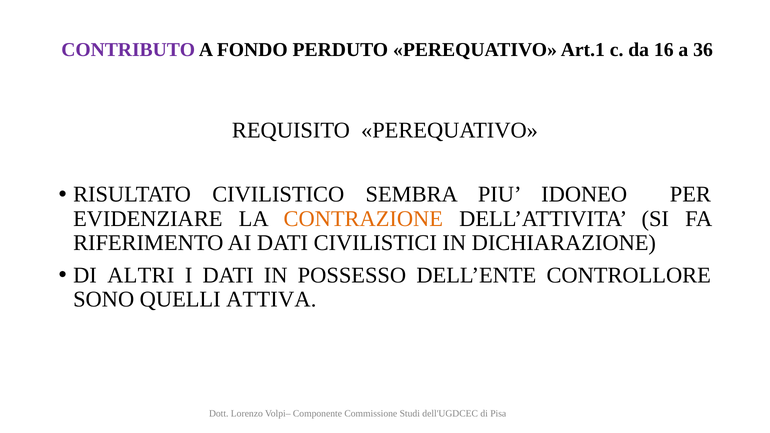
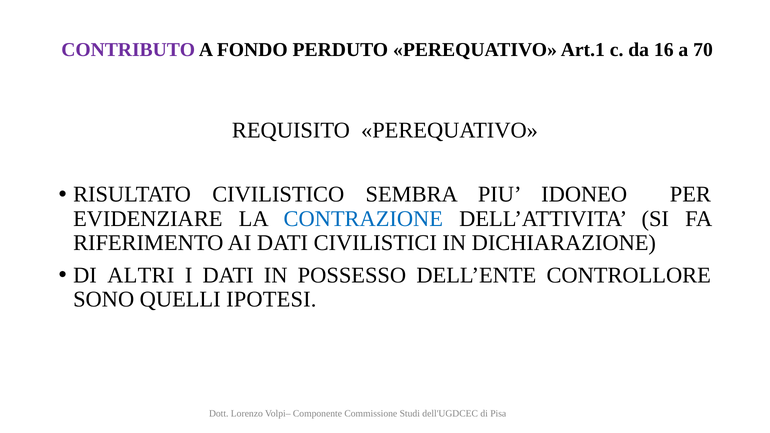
36: 36 -> 70
CONTRAZIONE colour: orange -> blue
ATTIVA: ATTIVA -> IPOTESI
